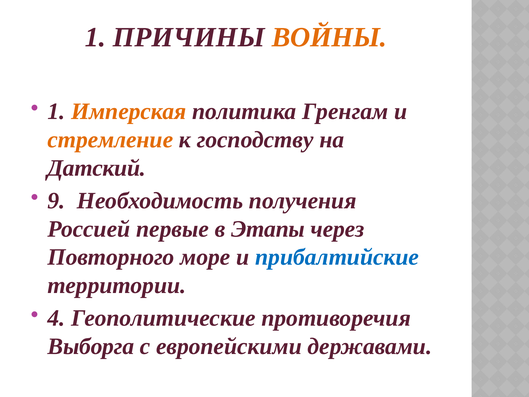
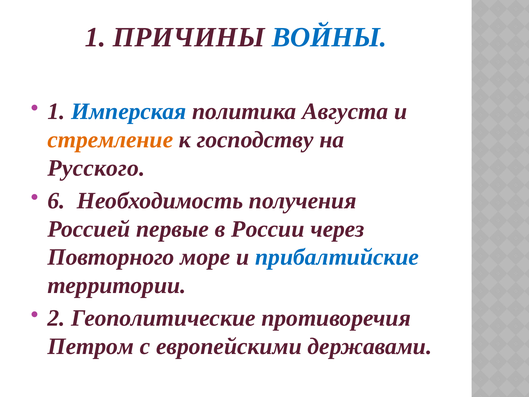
ВОЙНЫ colour: orange -> blue
Имперская colour: orange -> blue
Гренгам: Гренгам -> Августа
Датский: Датский -> Русского
9: 9 -> 6
Этапы: Этапы -> России
4: 4 -> 2
Выборга: Выборга -> Петром
